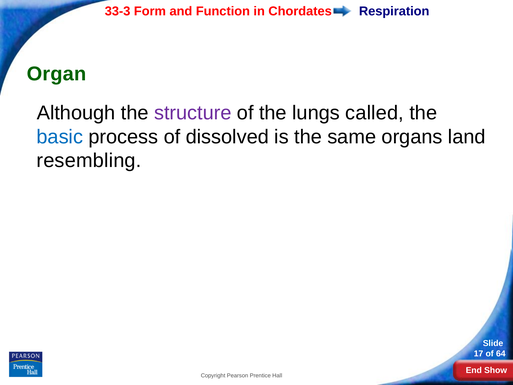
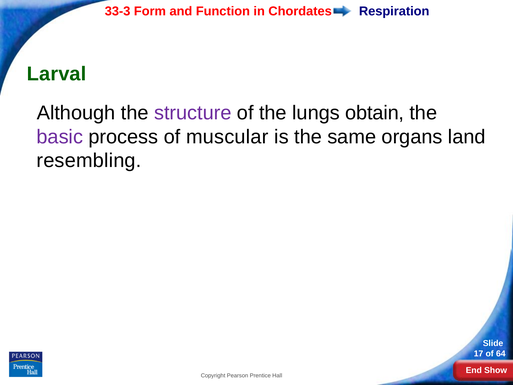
Organ: Organ -> Larval
called: called -> obtain
basic colour: blue -> purple
dissolved: dissolved -> muscular
